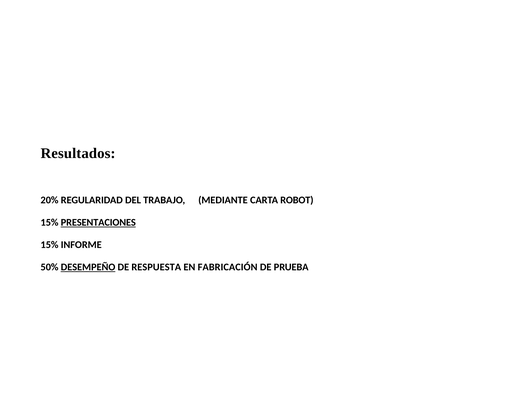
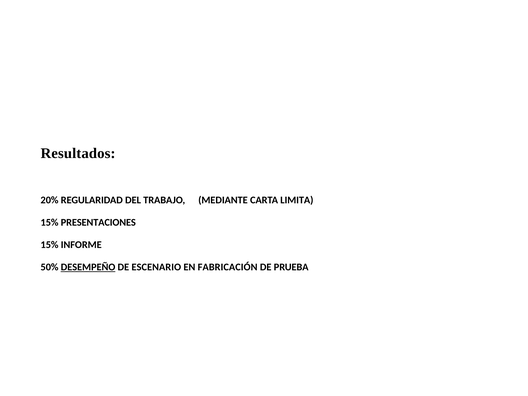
ROBOT: ROBOT -> LIMITA
PRESENTACIONES underline: present -> none
RESPUESTA: RESPUESTA -> ESCENARIO
